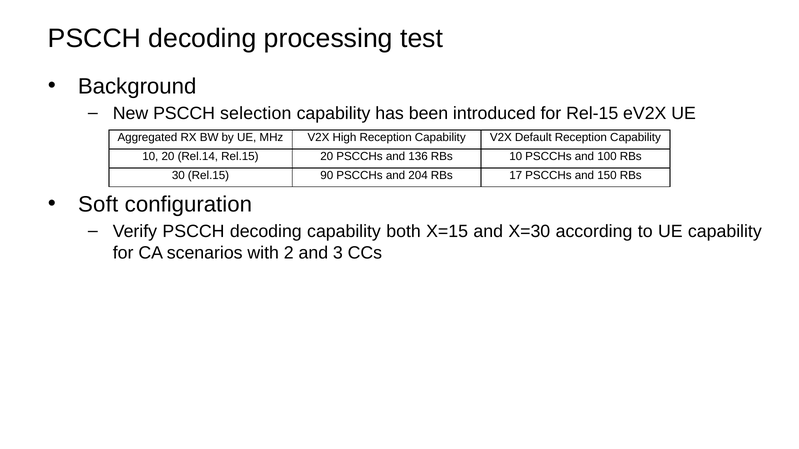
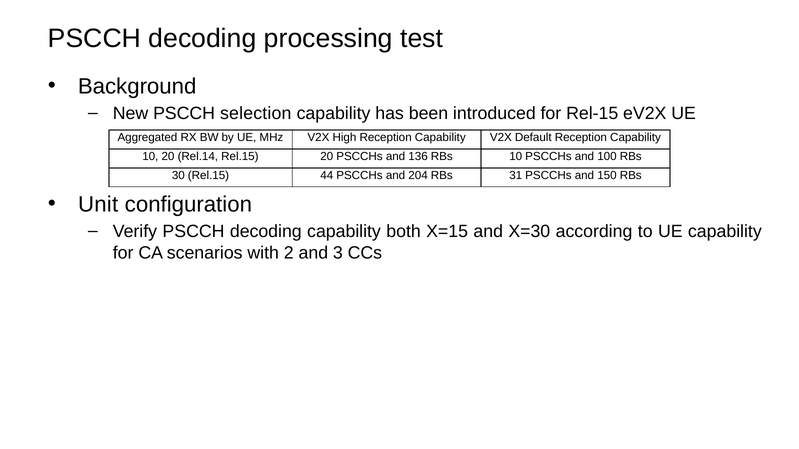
90: 90 -> 44
17: 17 -> 31
Soft: Soft -> Unit
